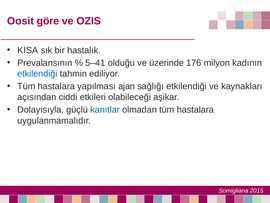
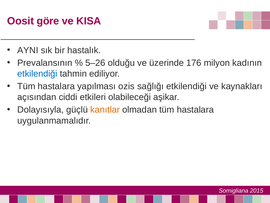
OZIS: OZIS -> KISA
KISA: KISA -> AYNI
5–41: 5–41 -> 5–26
ajan: ajan -> ozis
kanıtlar colour: blue -> orange
